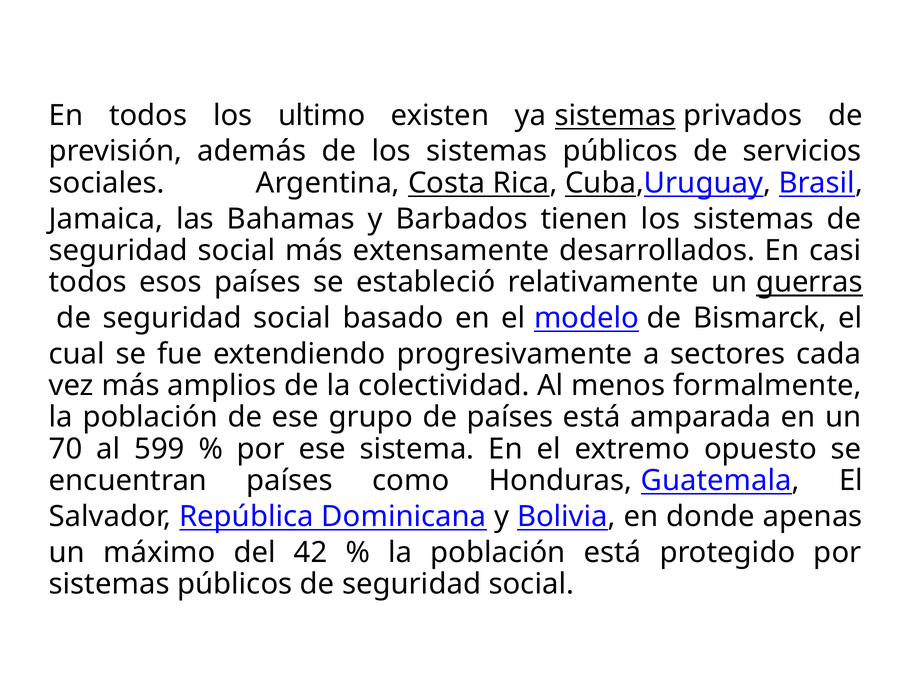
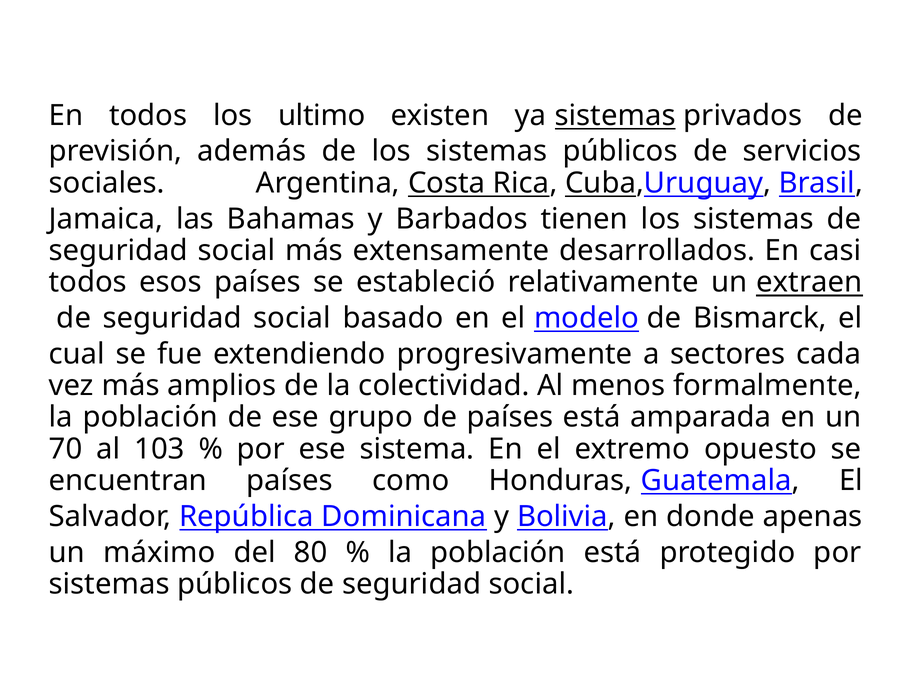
guerras: guerras -> extraen
599: 599 -> 103
42: 42 -> 80
